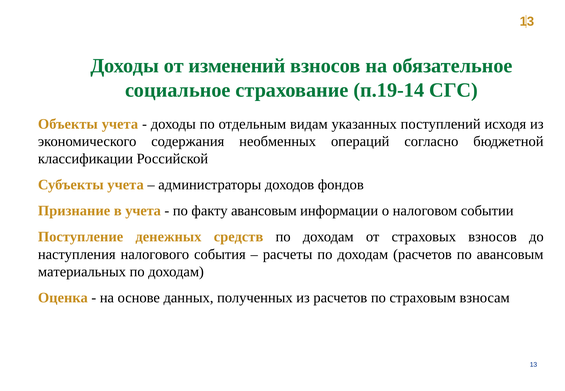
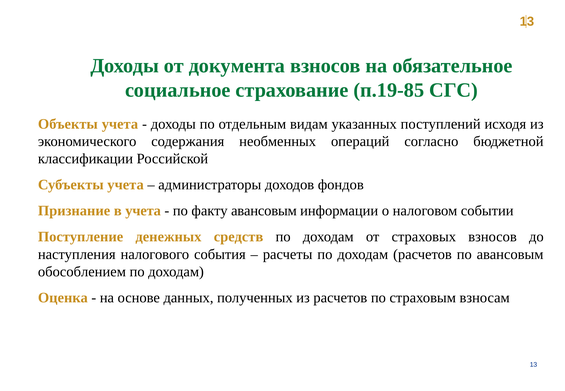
изменений: изменений -> документа
п.19-14: п.19-14 -> п.19-85
материальных: материальных -> обособлением
